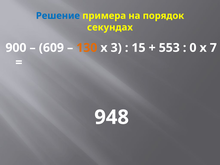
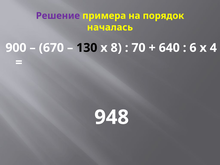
Решение colour: blue -> purple
секундах: секундах -> началась
609: 609 -> 670
130 colour: orange -> black
3: 3 -> 8
15: 15 -> 70
553: 553 -> 640
0: 0 -> 6
7: 7 -> 4
